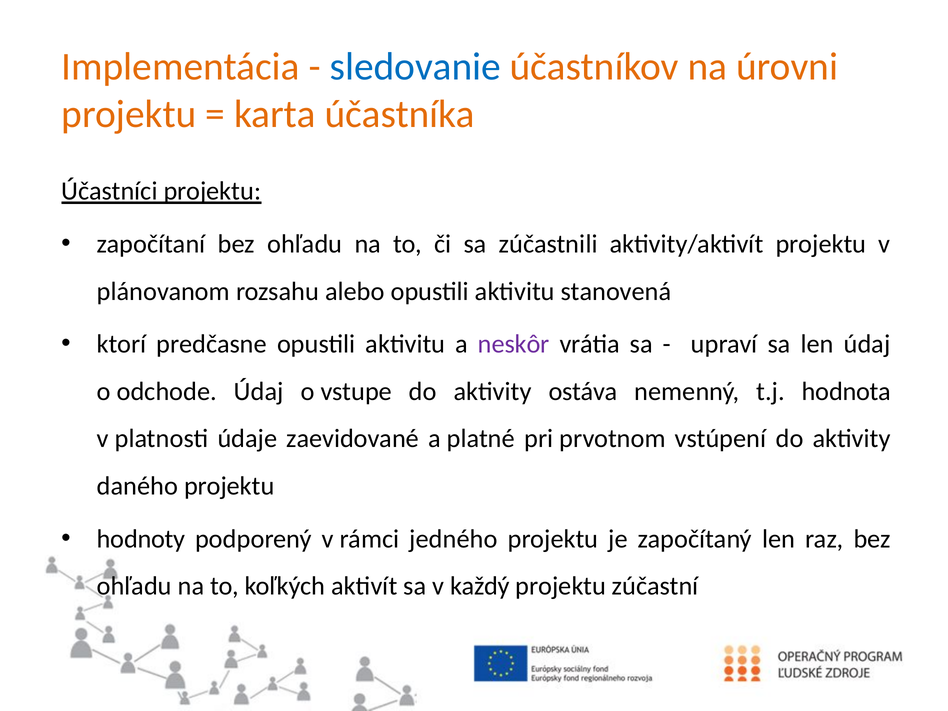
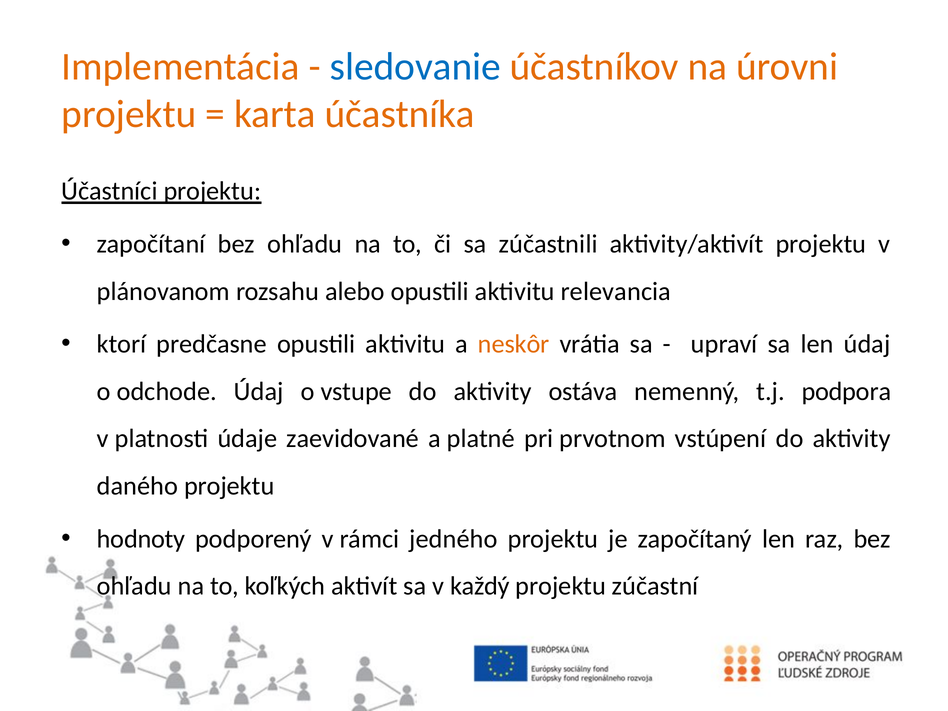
stanovená: stanovená -> relevancia
neskôr colour: purple -> orange
hodnota: hodnota -> podpora
